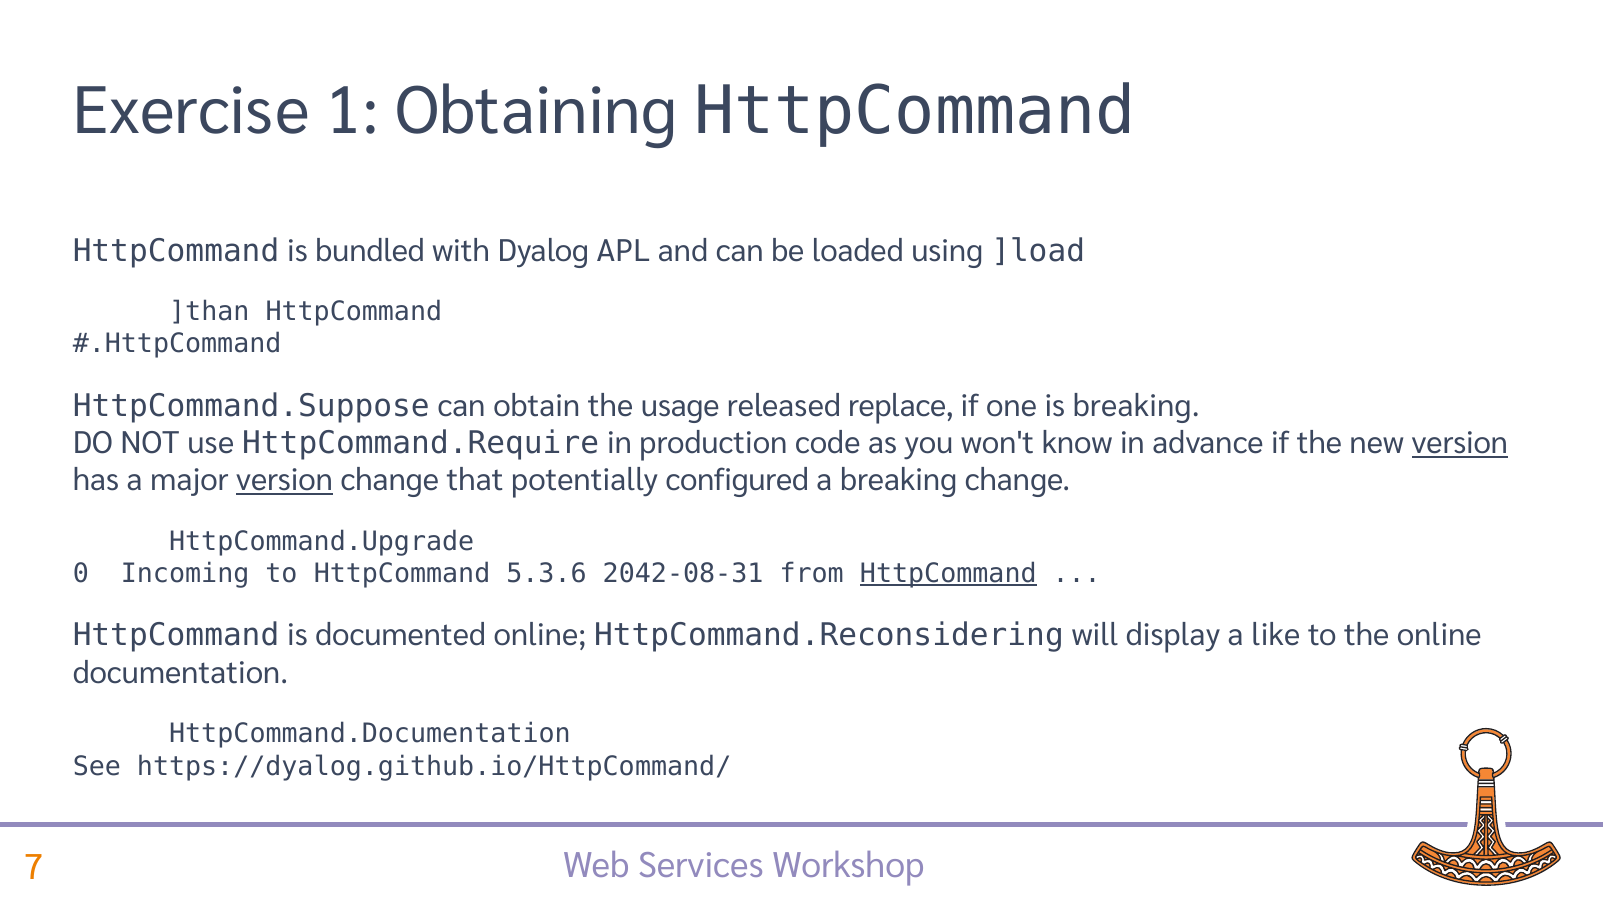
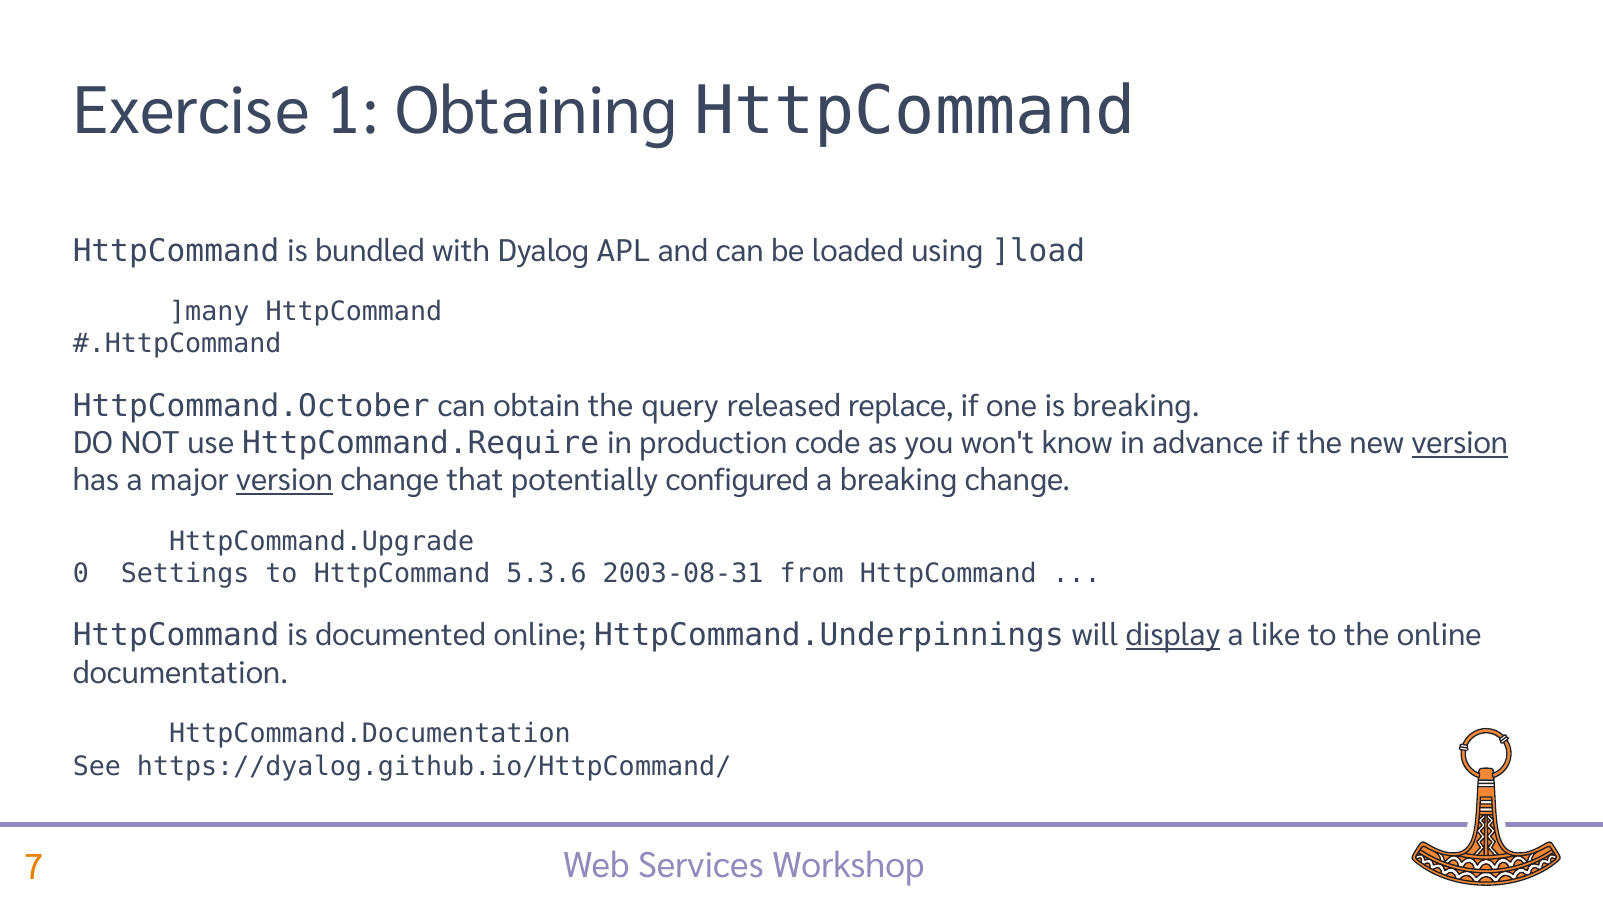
]than: ]than -> ]many
HttpCommand.Suppose: HttpCommand.Suppose -> HttpCommand.October
usage: usage -> query
Incoming: Incoming -> Settings
2042-08-31: 2042-08-31 -> 2003-08-31
HttpCommand at (948, 574) underline: present -> none
HttpCommand.Reconsidering: HttpCommand.Reconsidering -> HttpCommand.Underpinnings
display underline: none -> present
